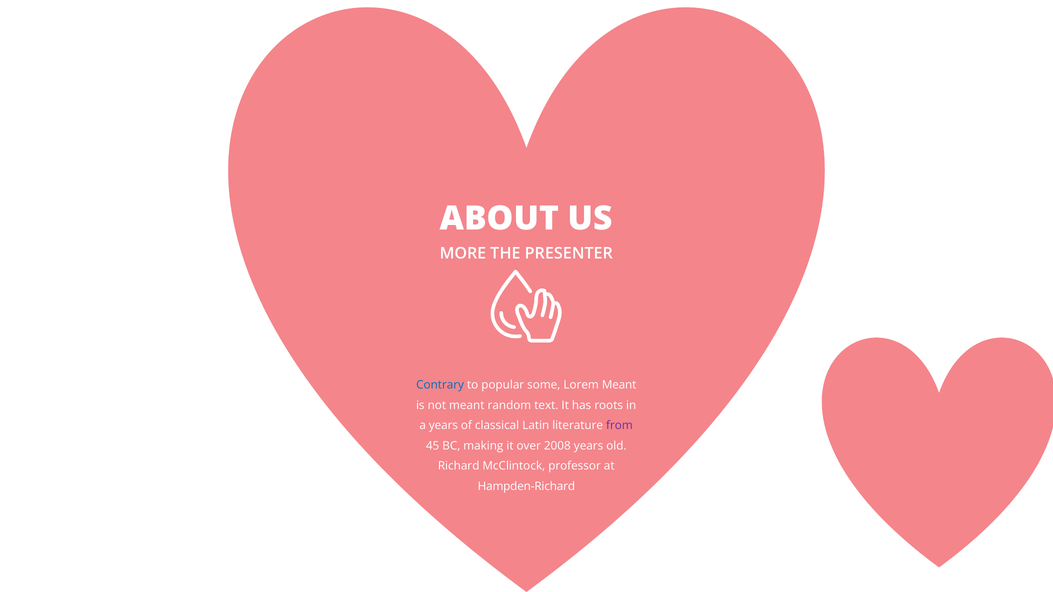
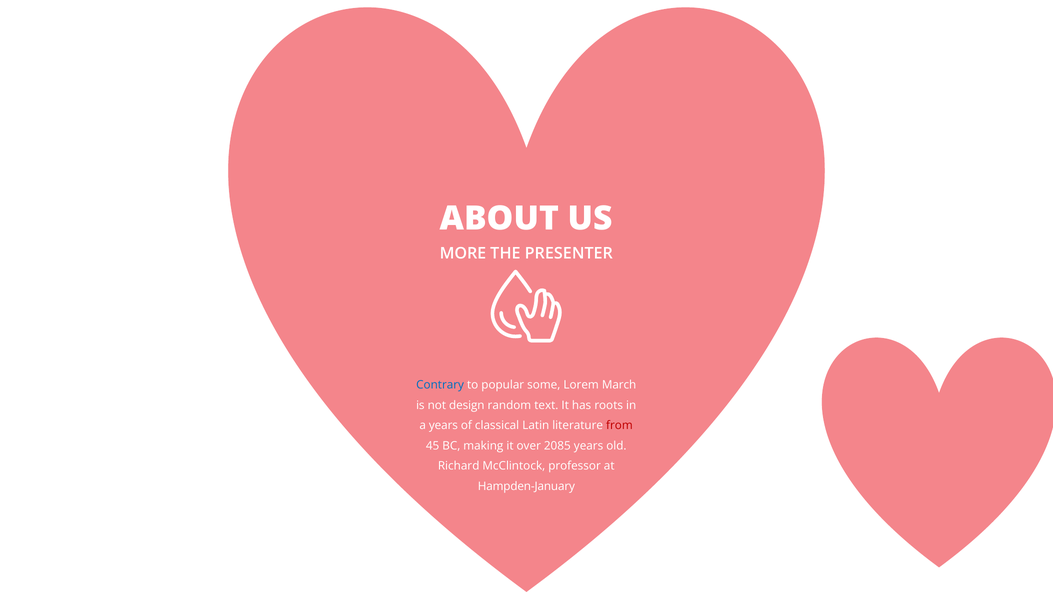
Lorem Meant: Meant -> March
not meant: meant -> design
from colour: purple -> red
2008: 2008 -> 2085
Hampden-Richard: Hampden-Richard -> Hampden-January
